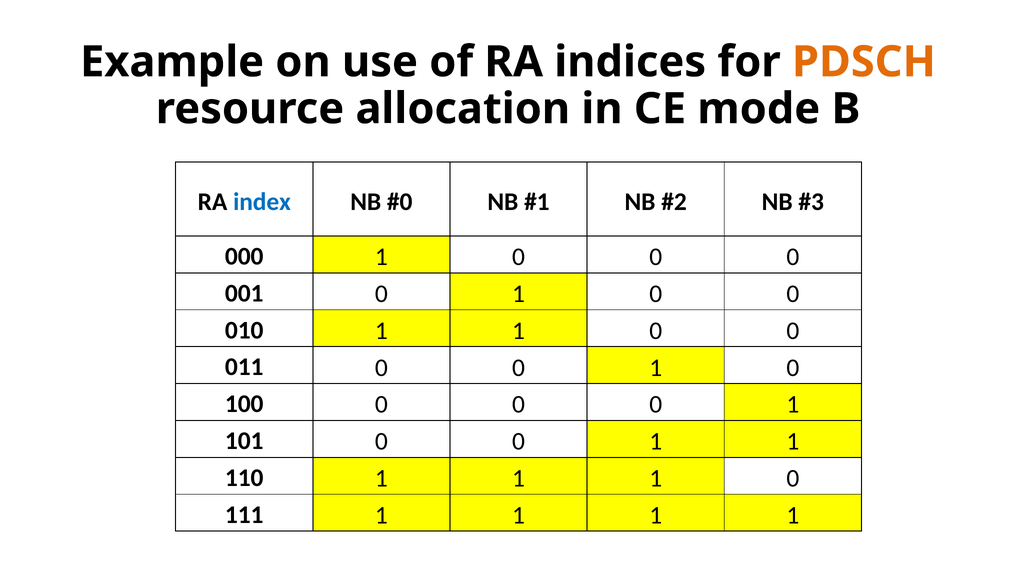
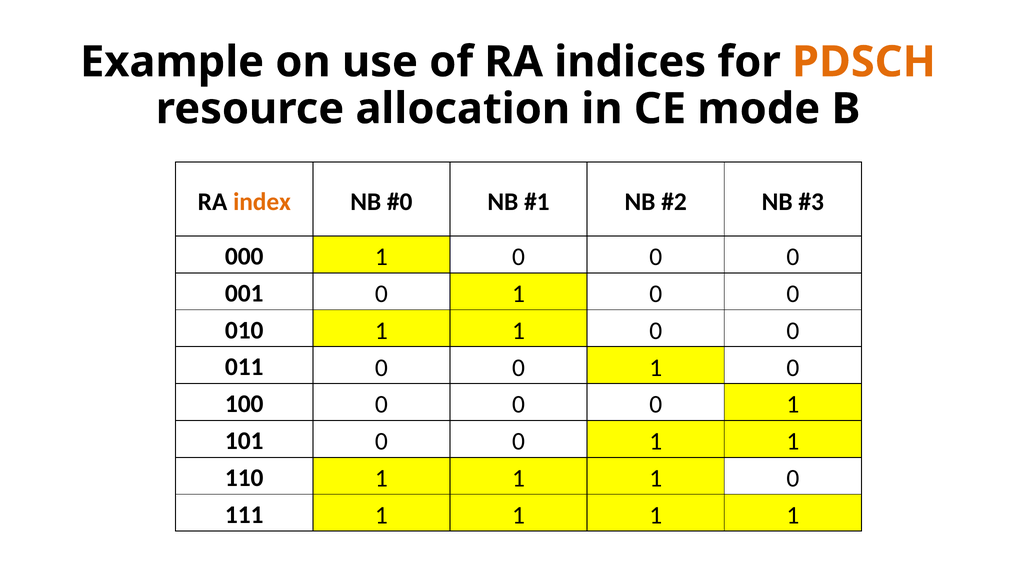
index colour: blue -> orange
